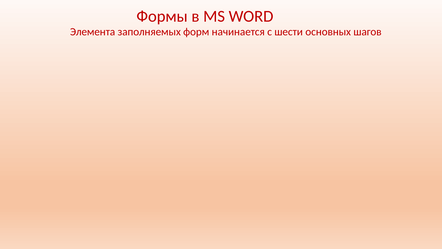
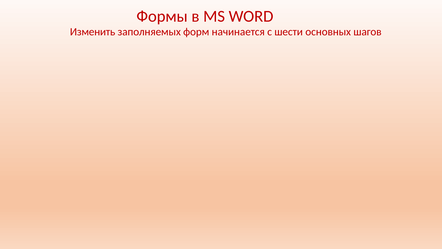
Элемента: Элемента -> Изменить
